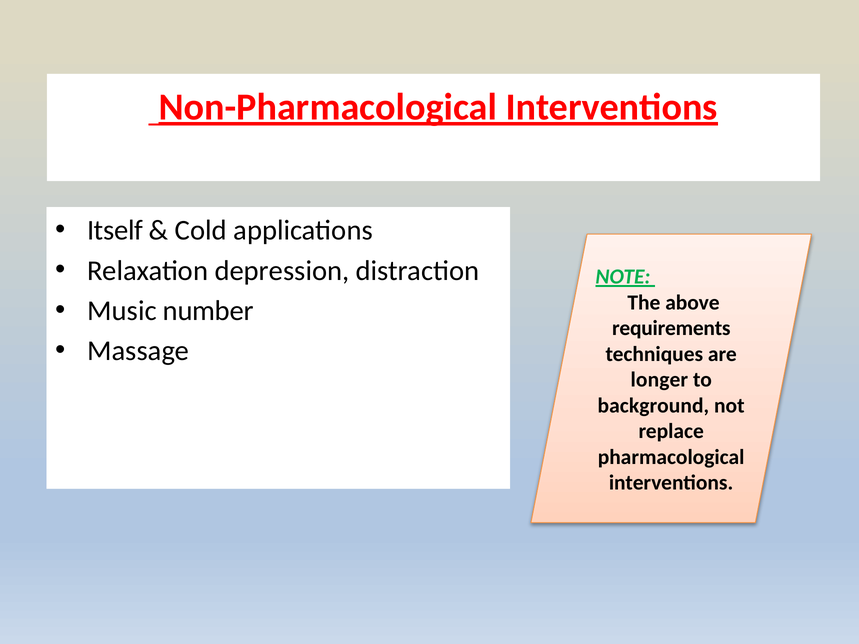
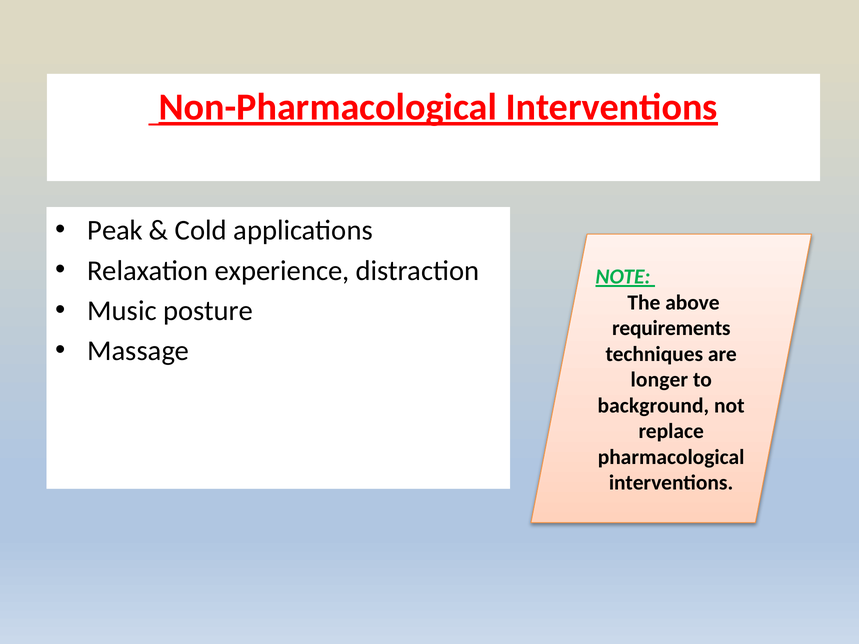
Itself: Itself -> Peak
depression: depression -> experience
number: number -> posture
